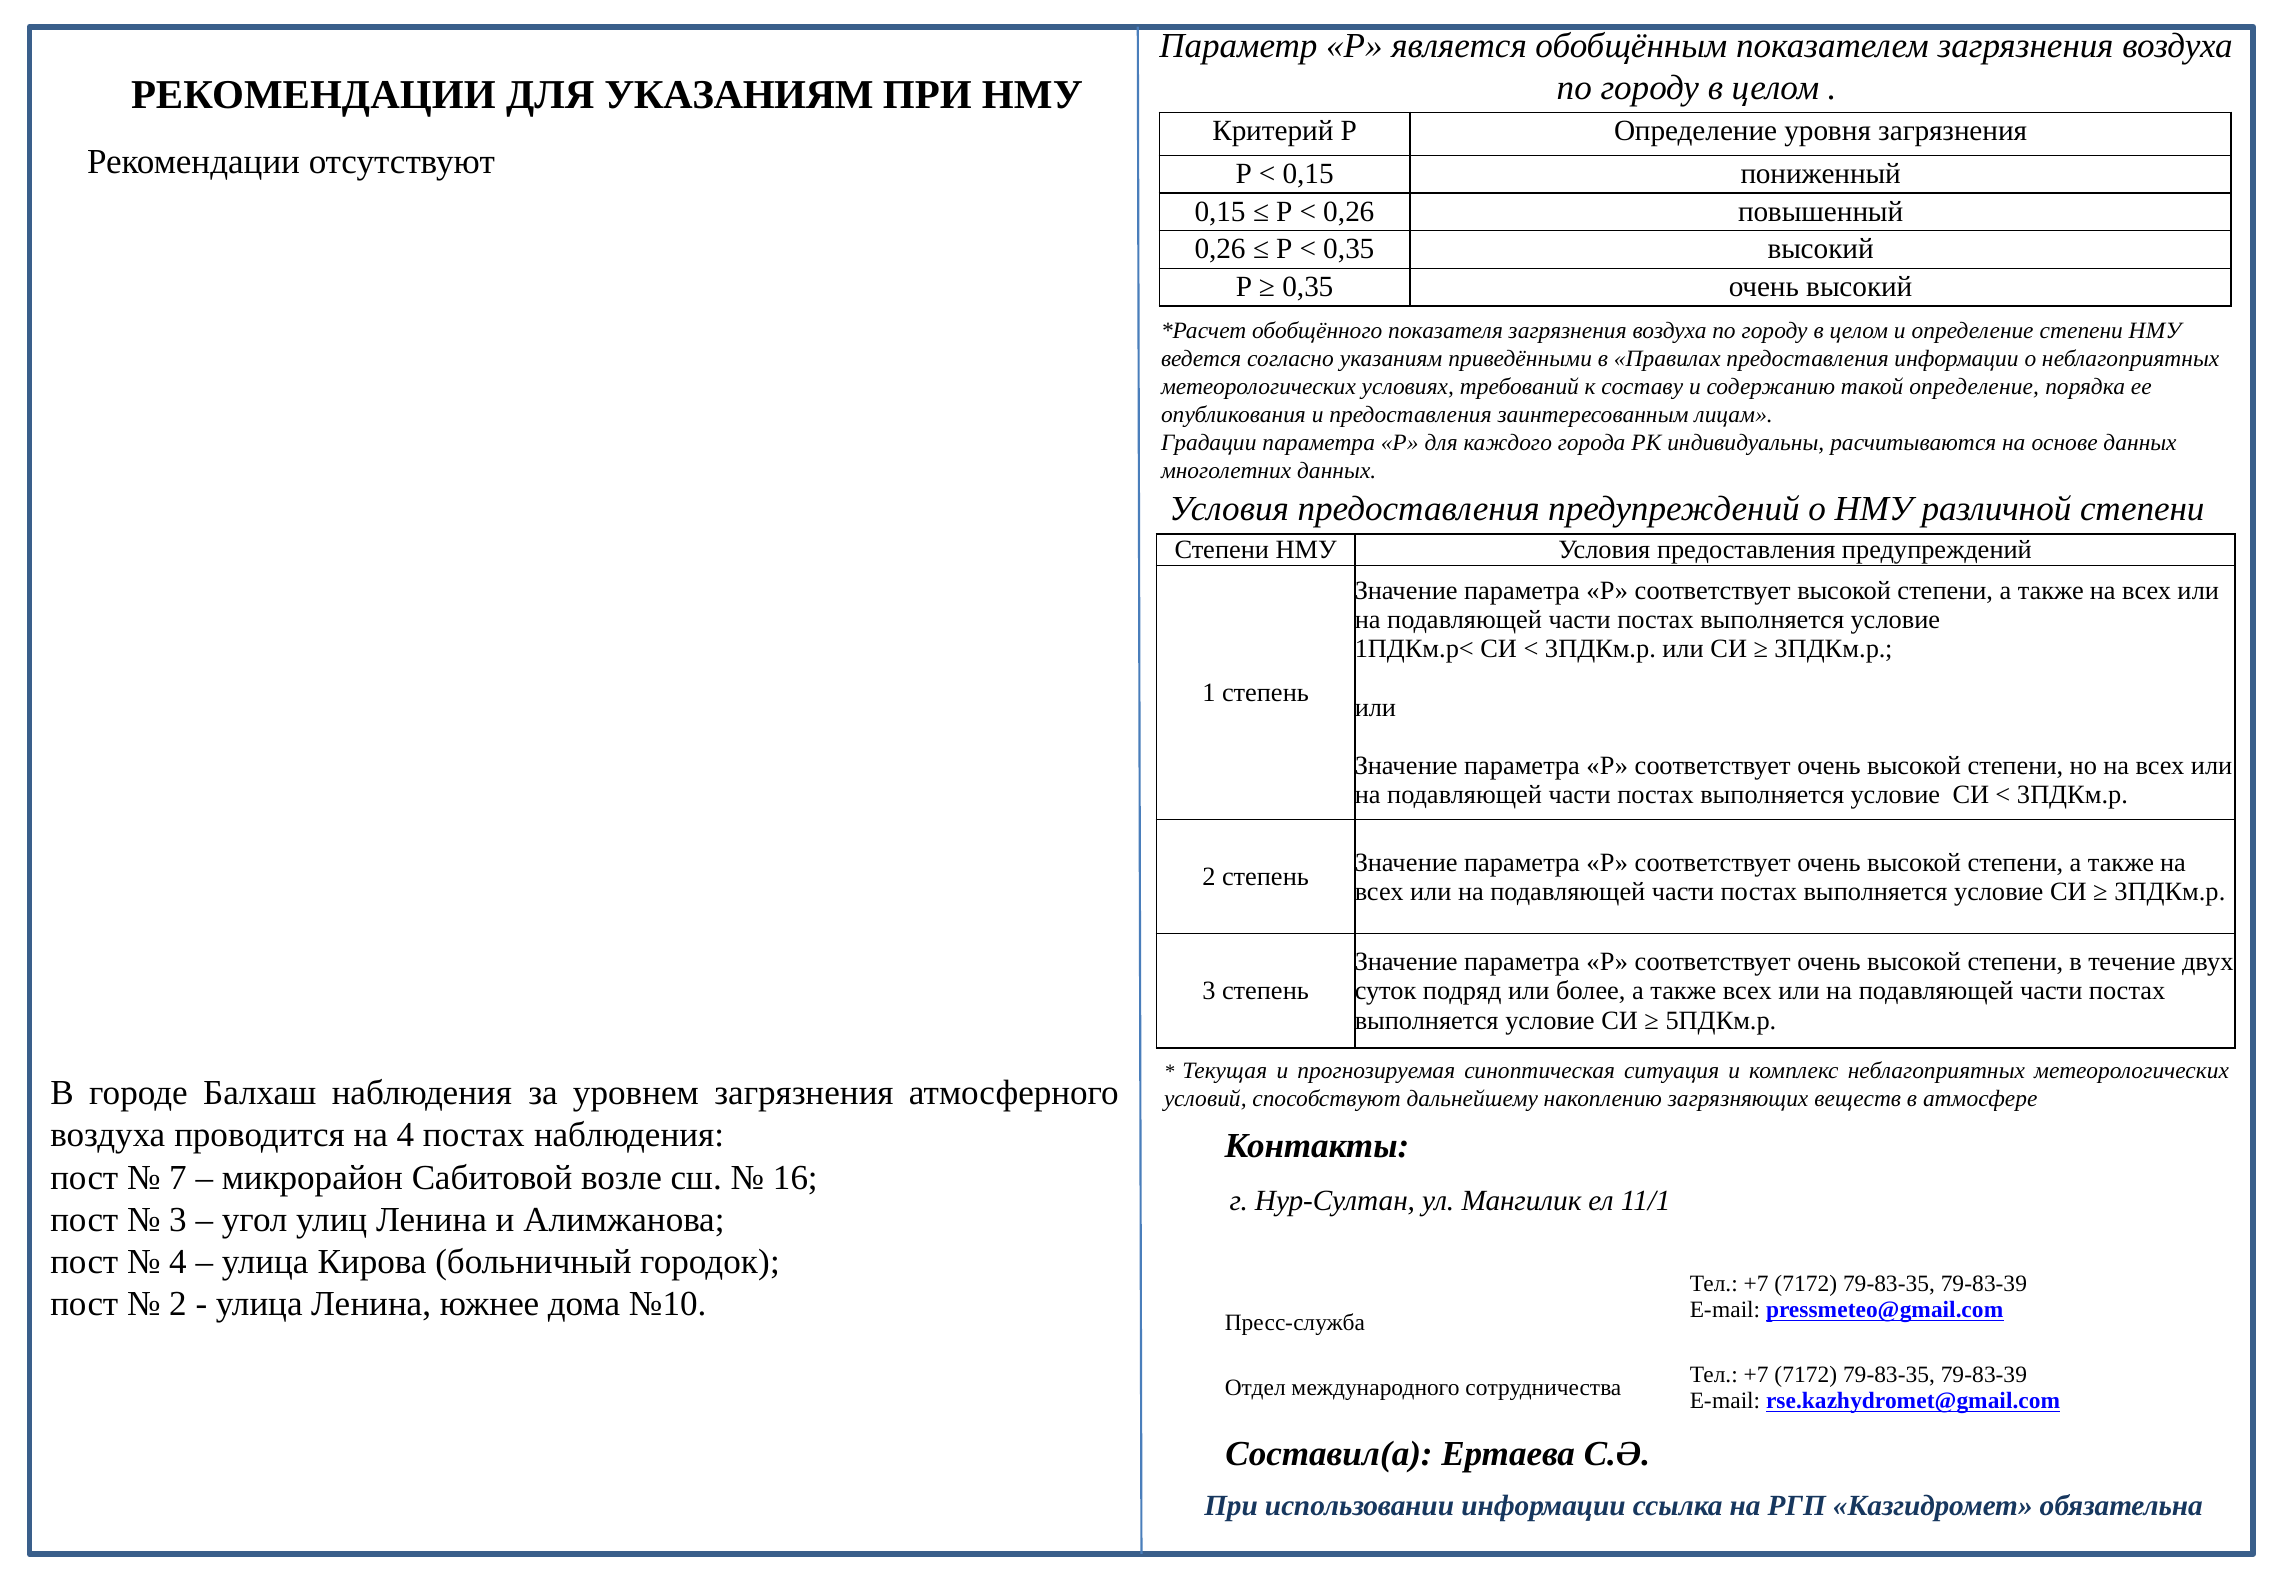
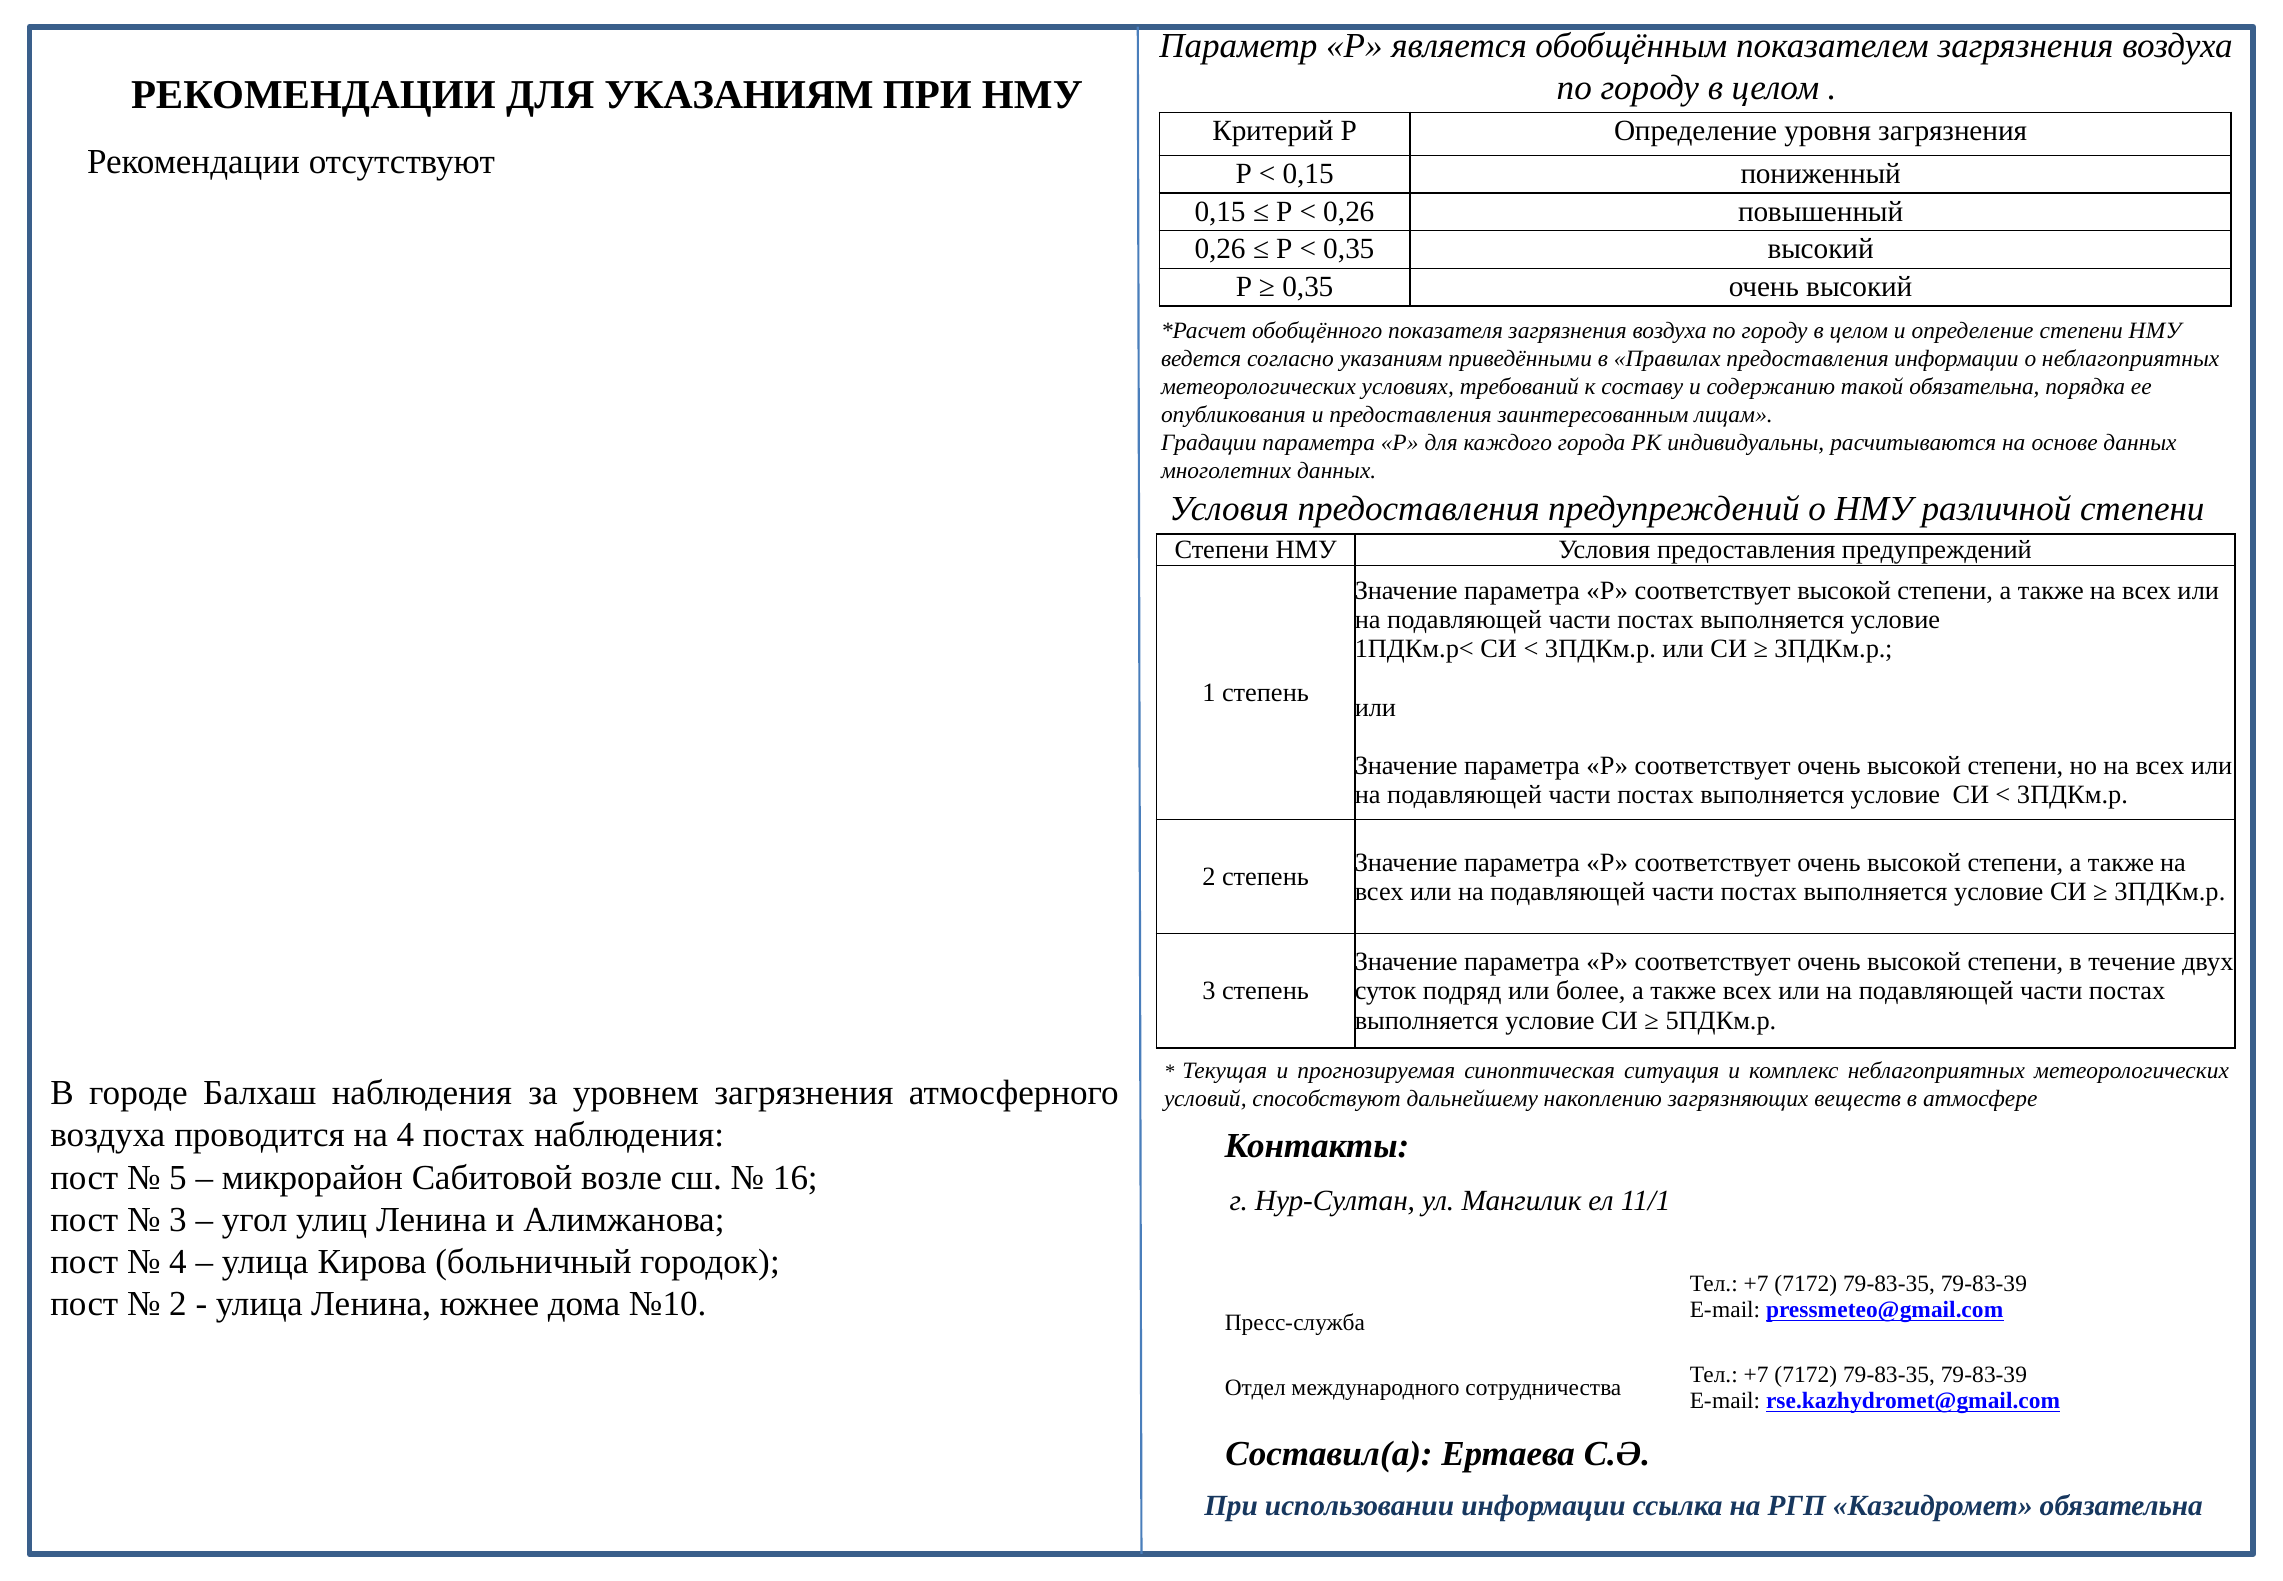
такой определение: определение -> обязательна
7: 7 -> 5
